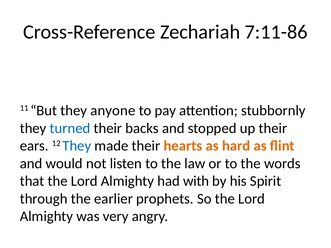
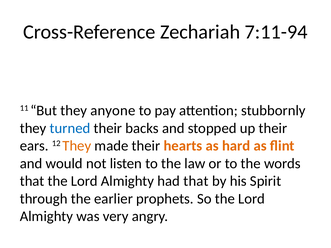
7:11-86: 7:11-86 -> 7:11-94
They at (77, 146) colour: blue -> orange
had with: with -> that
